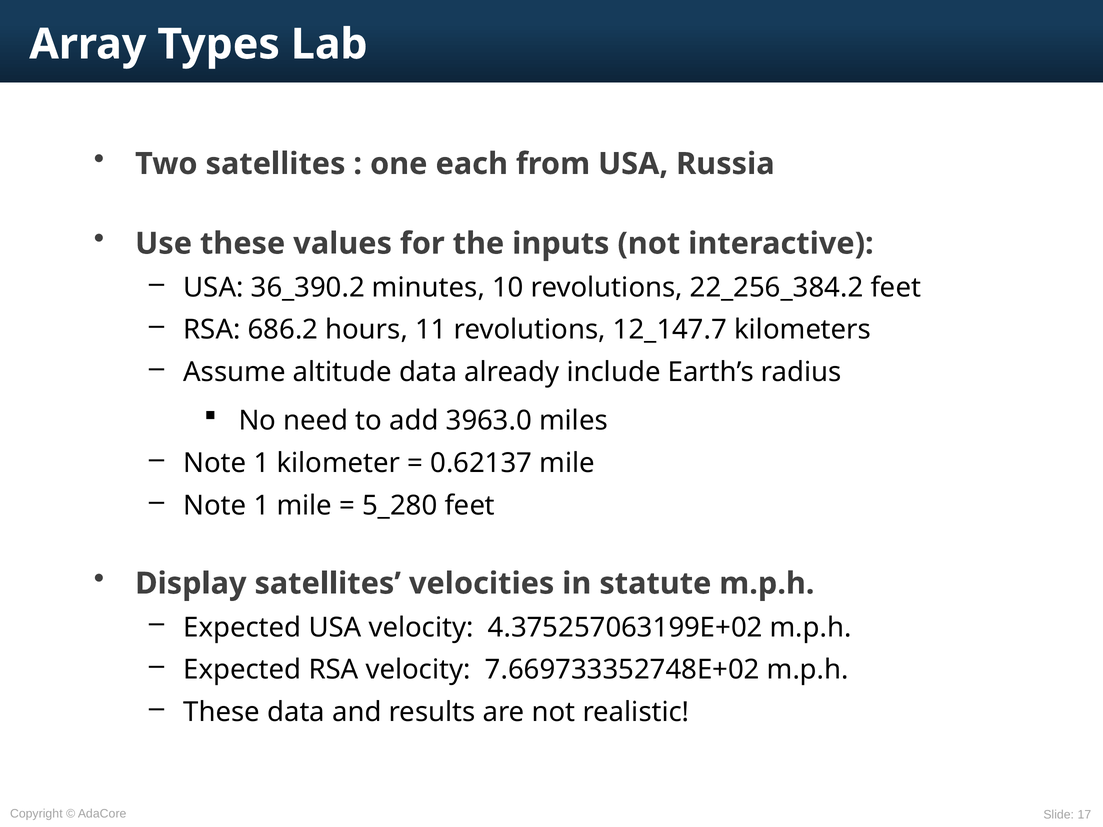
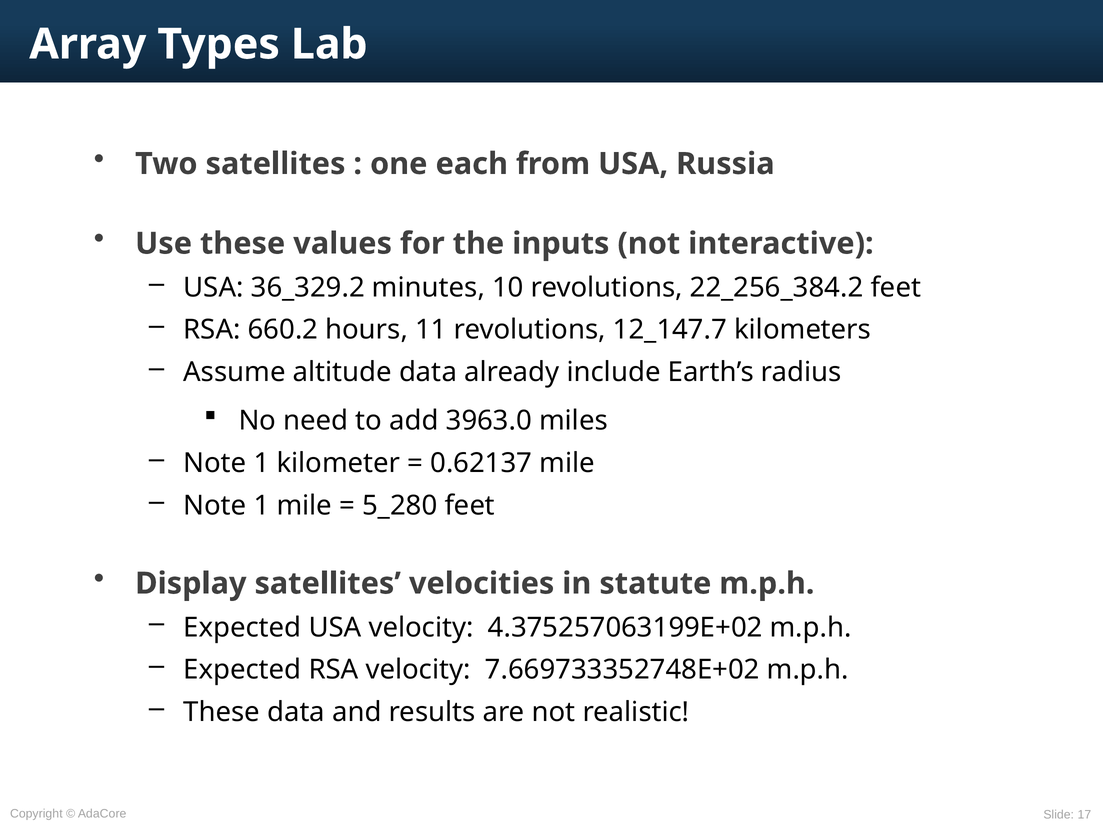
36_390.2: 36_390.2 -> 36_329.2
686.2: 686.2 -> 660.2
